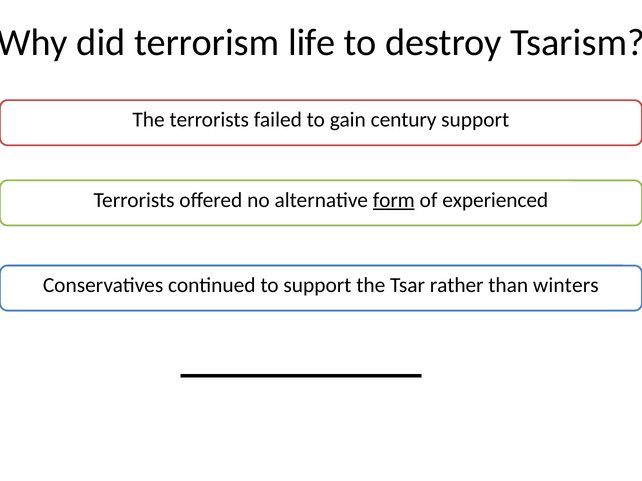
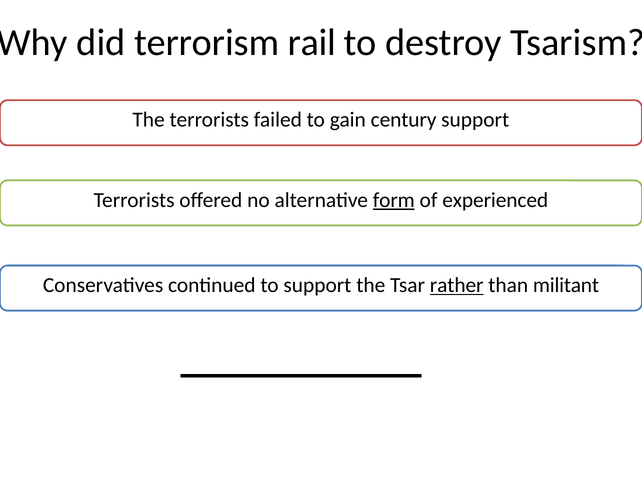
life: life -> rail
rather underline: none -> present
winters: winters -> militant
